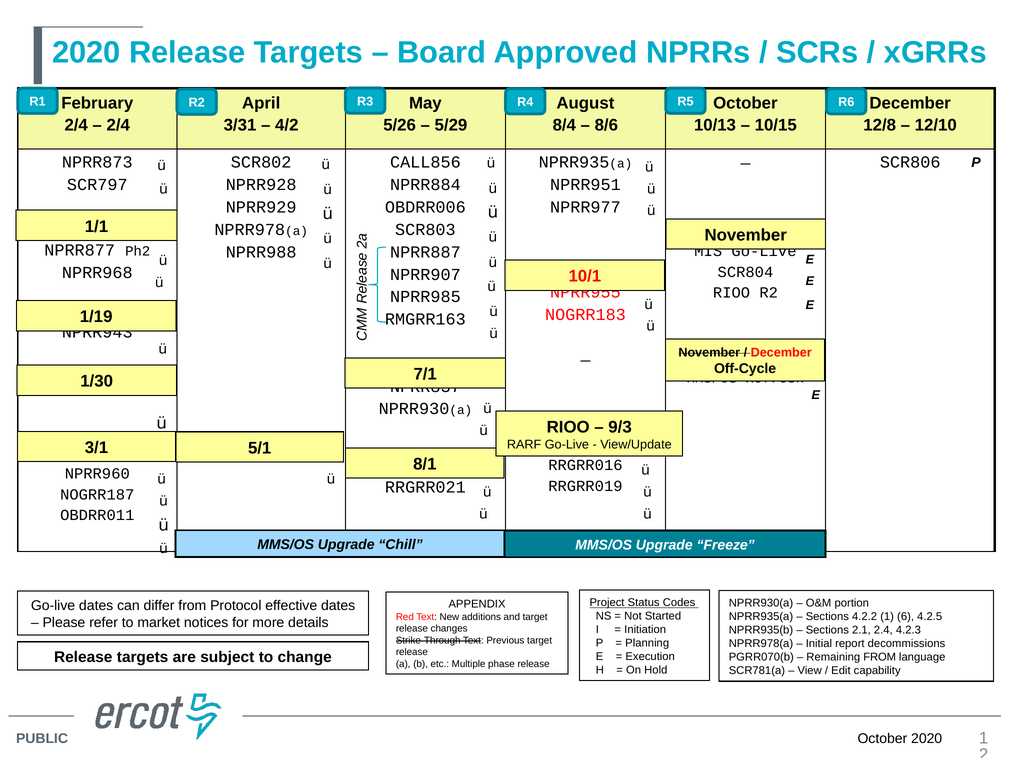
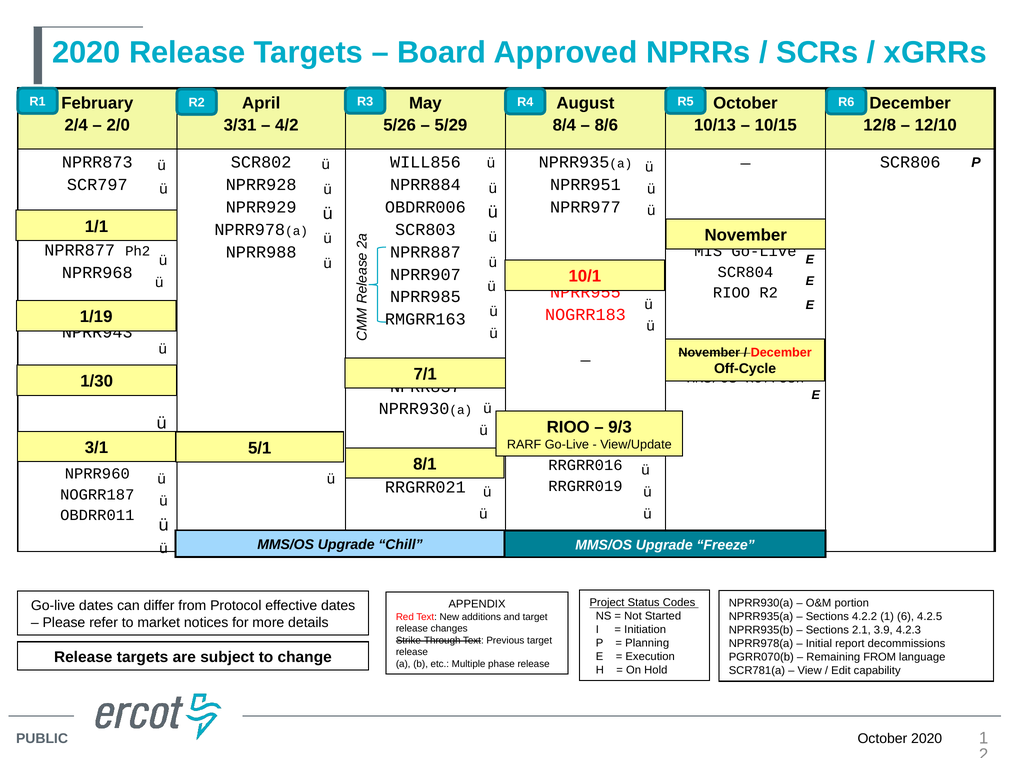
2/4 at (118, 125): 2/4 -> 2/0
CALL856: CALL856 -> WILL856
2.4: 2.4 -> 3.9
